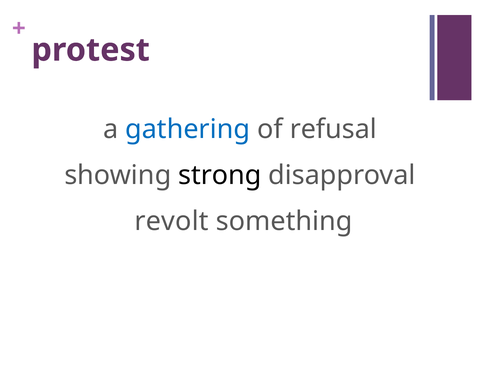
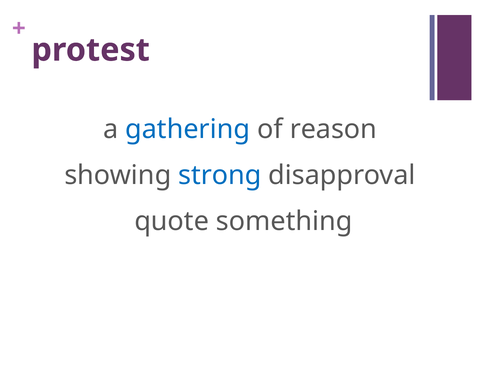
refusal: refusal -> reason
strong colour: black -> blue
revolt: revolt -> quote
